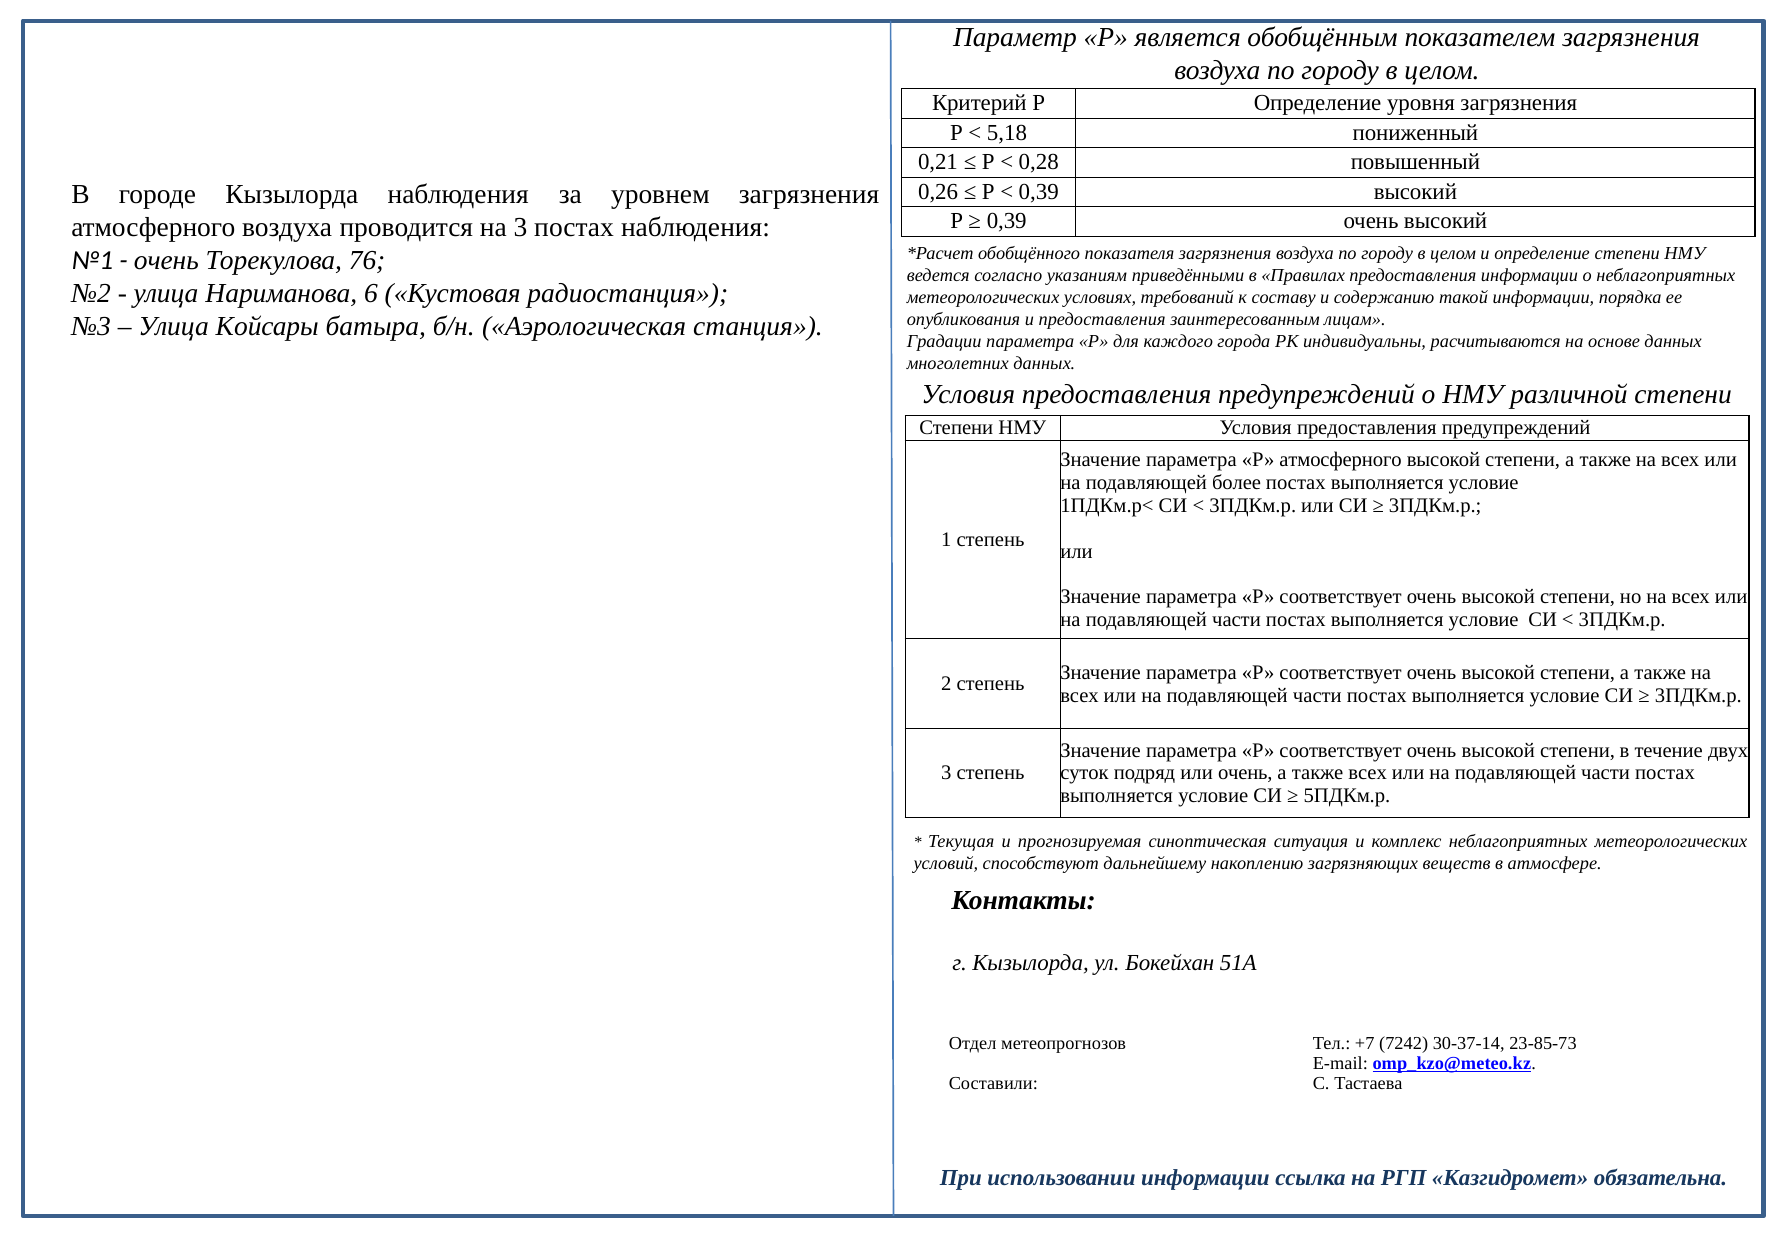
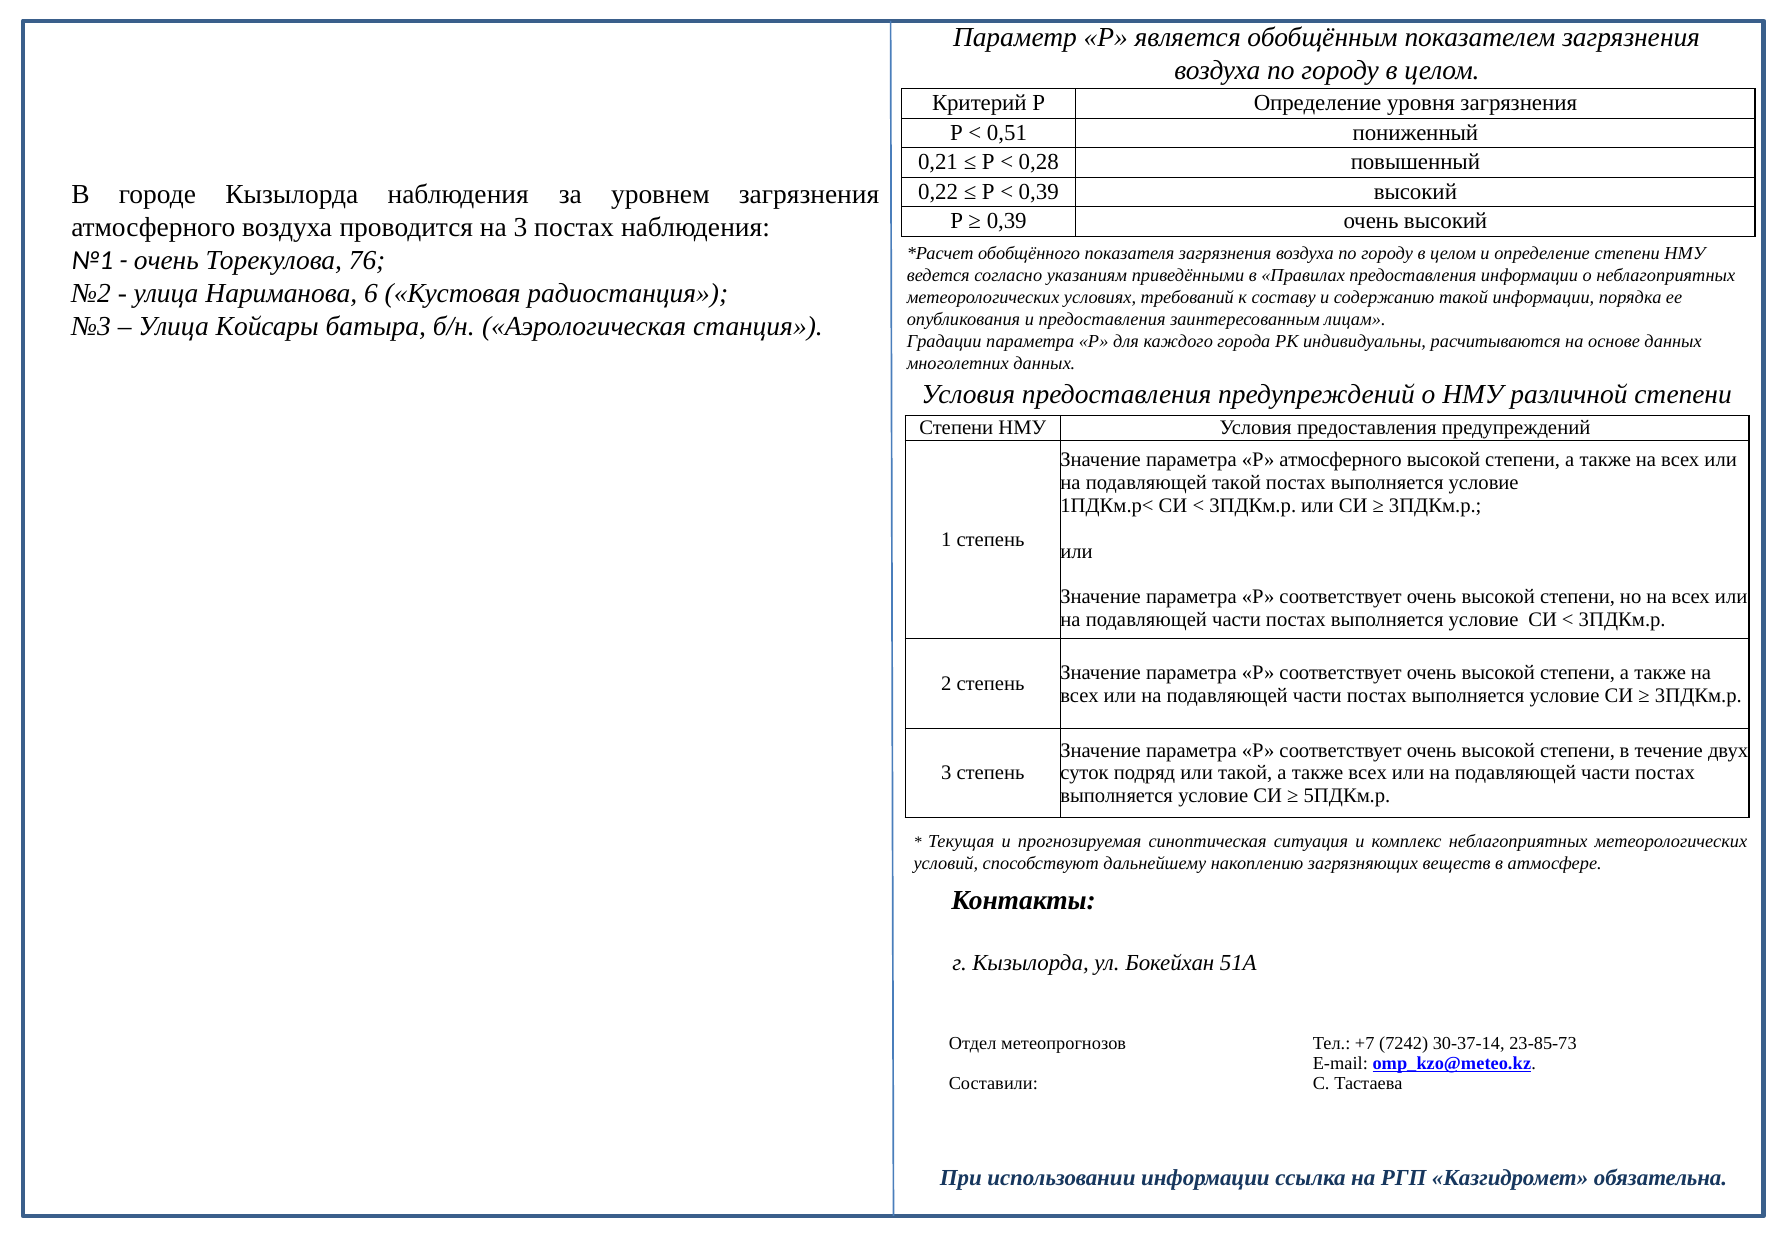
5,18: 5,18 -> 0,51
0,26: 0,26 -> 0,22
подавляющей более: более -> такой
или очень: очень -> такой
